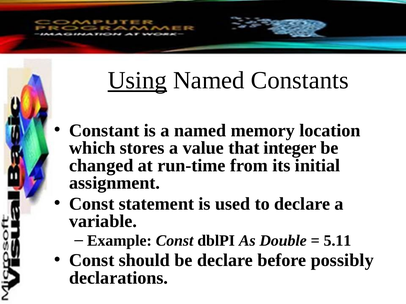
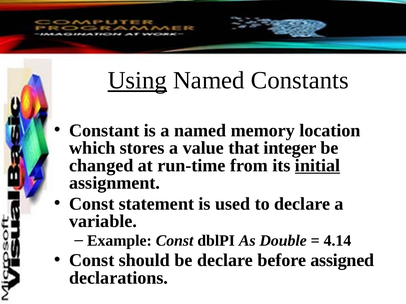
initial underline: none -> present
5.11: 5.11 -> 4.14
possibly: possibly -> assigned
